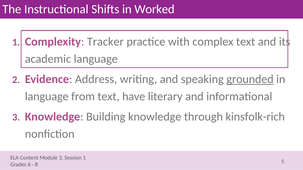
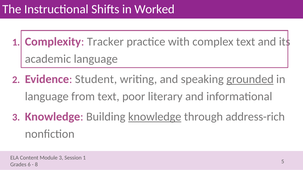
Address: Address -> Student
have: have -> poor
knowledge at (155, 117) underline: none -> present
kinsfolk-rich: kinsfolk-rich -> address-rich
